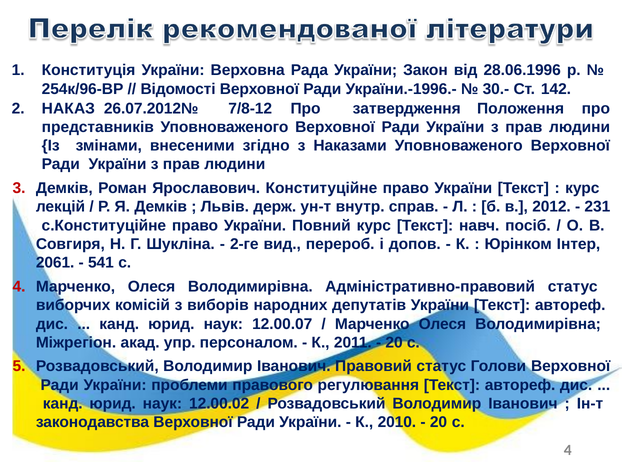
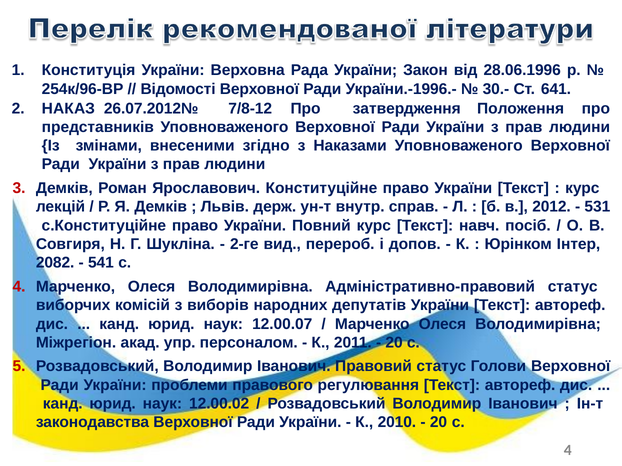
142: 142 -> 641
231: 231 -> 531
2061: 2061 -> 2082
